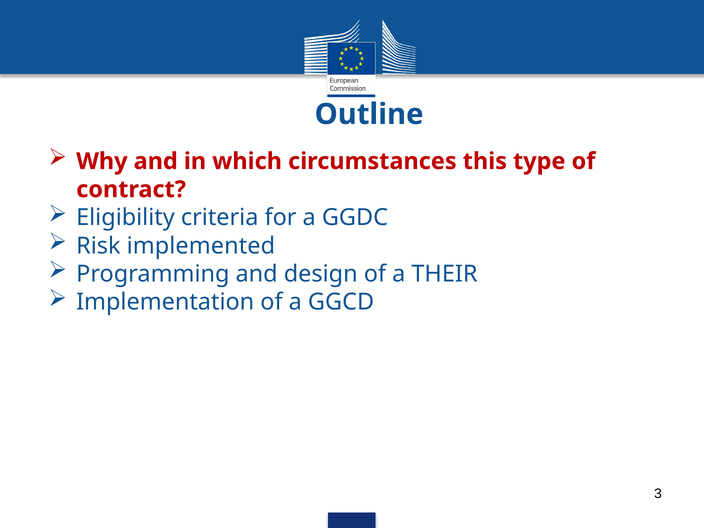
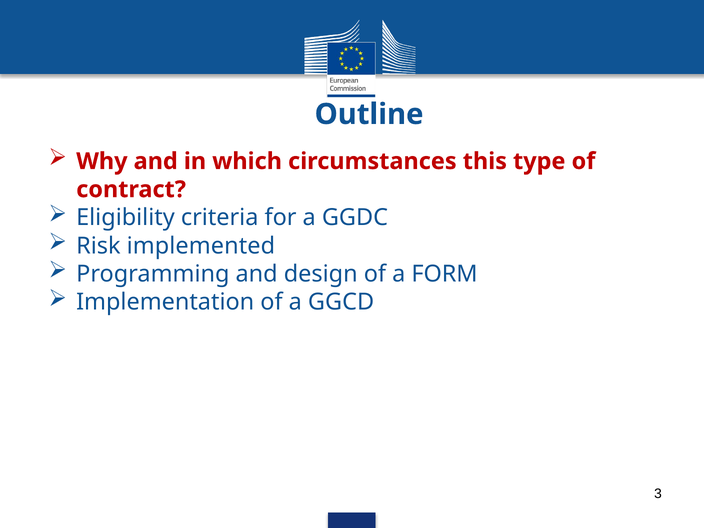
THEIR: THEIR -> FORM
